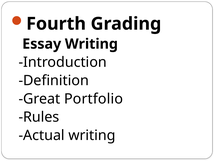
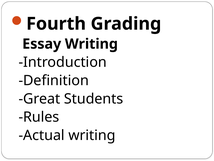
Portfolio: Portfolio -> Students
